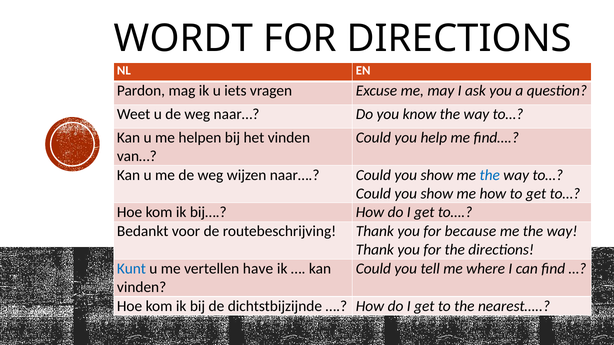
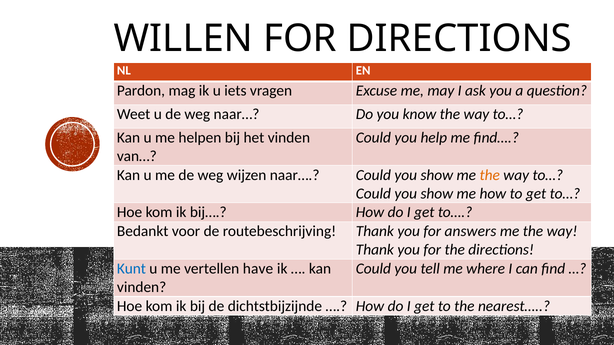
WORDT: WORDT -> WILLEN
the at (490, 175) colour: blue -> orange
because: because -> answers
